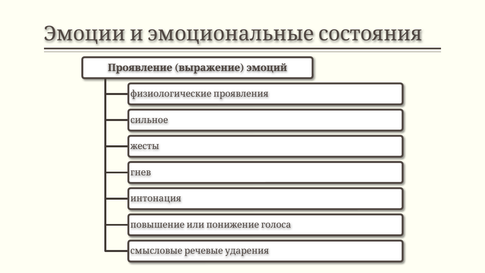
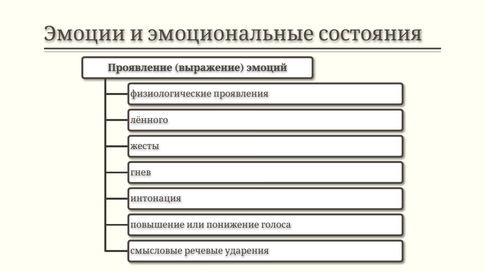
сильное: сильное -> лённого
